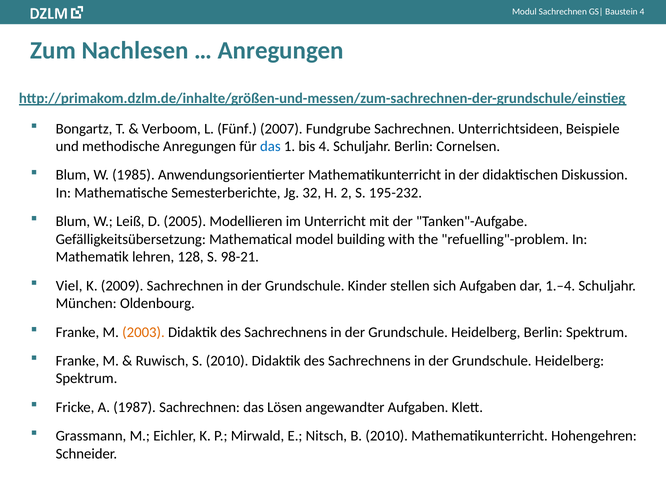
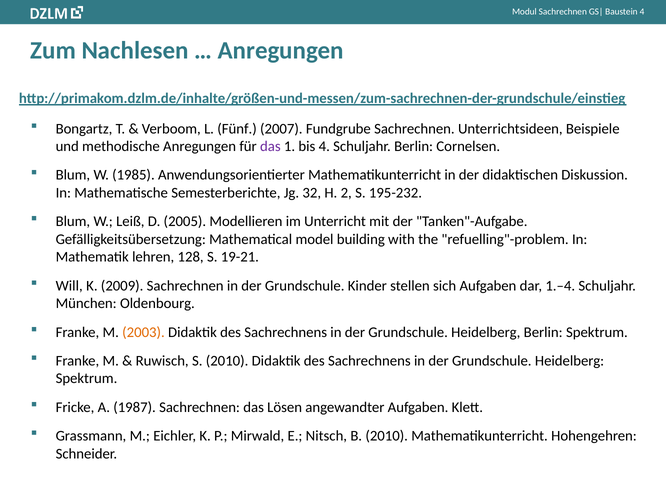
das at (270, 146) colour: blue -> purple
98-21: 98-21 -> 19-21
Viel: Viel -> Will
